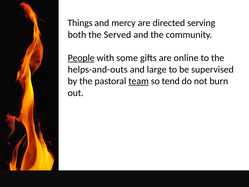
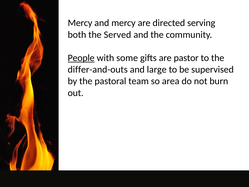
Things at (80, 23): Things -> Mercy
online: online -> pastor
helps-and-outs: helps-and-outs -> differ-and-outs
team underline: present -> none
tend: tend -> area
